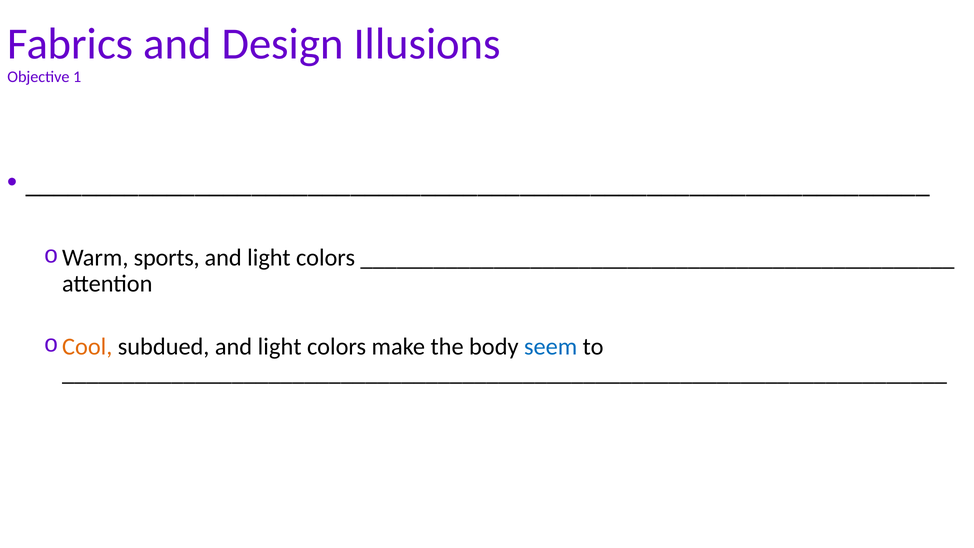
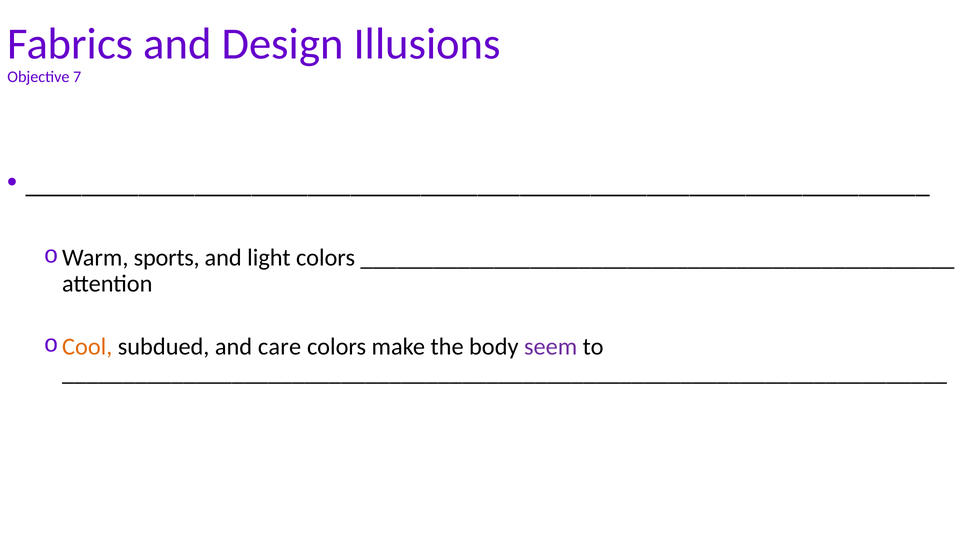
1: 1 -> 7
subdued and light: light -> care
seem colour: blue -> purple
